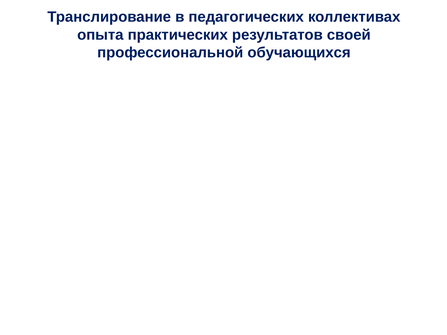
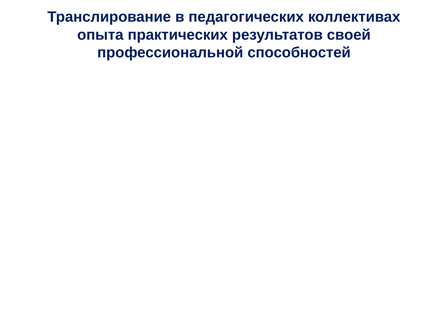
обучающихся: обучающихся -> способностей
